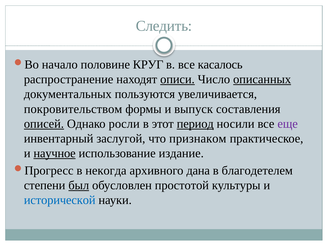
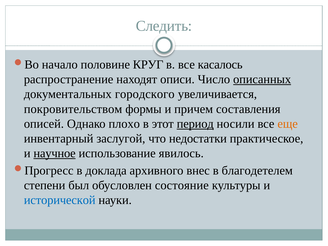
описи underline: present -> none
пользуются: пользуются -> городского
выпуск: выпуск -> причем
описей underline: present -> none
росли: росли -> плохо
еще colour: purple -> orange
признаком: признаком -> недостатки
издание: издание -> явилось
некогда: некогда -> доклада
дана: дана -> внес
был underline: present -> none
простотой: простотой -> состояние
